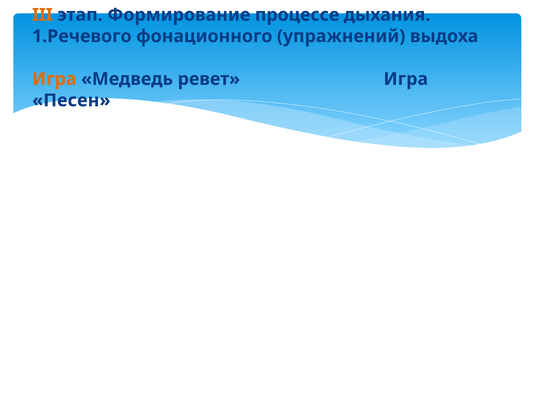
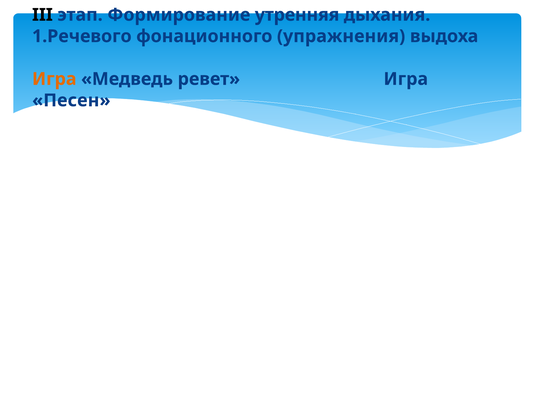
III colour: orange -> black
процессе: процессе -> утренняя
упражнений: упражнений -> упражнения
